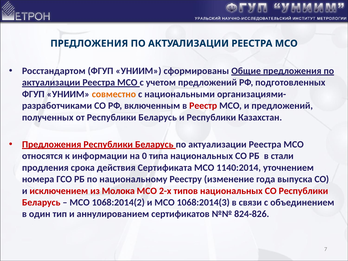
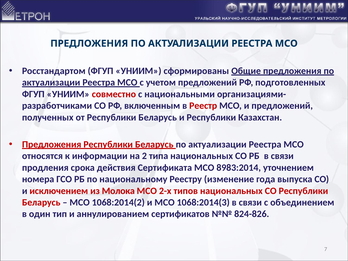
совместно colour: orange -> red
0: 0 -> 2
РБ в стали: стали -> связи
1140:2014: 1140:2014 -> 8983:2014
